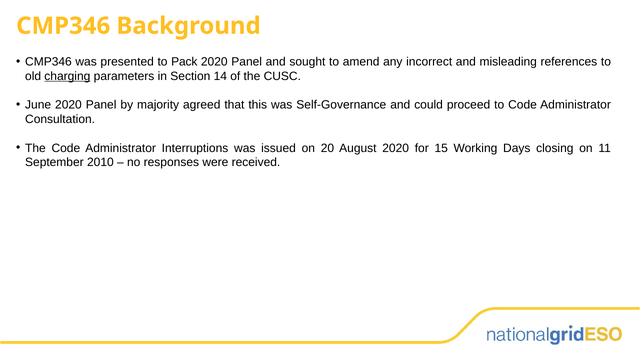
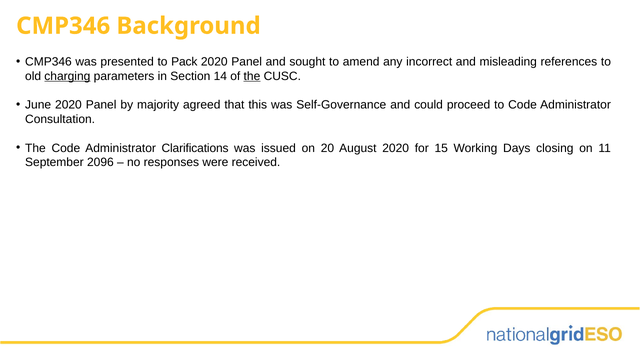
the at (252, 76) underline: none -> present
Interruptions: Interruptions -> Clarifications
2010: 2010 -> 2096
